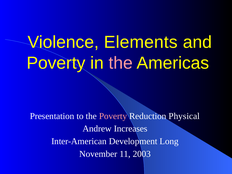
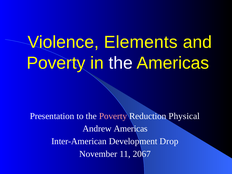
the at (121, 63) colour: pink -> white
Andrew Increases: Increases -> Americas
Long: Long -> Drop
2003: 2003 -> 2067
